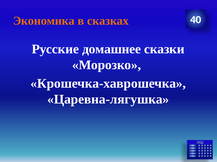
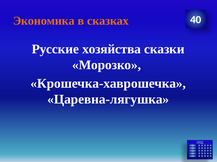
домашнее: домашнее -> хозяйства
